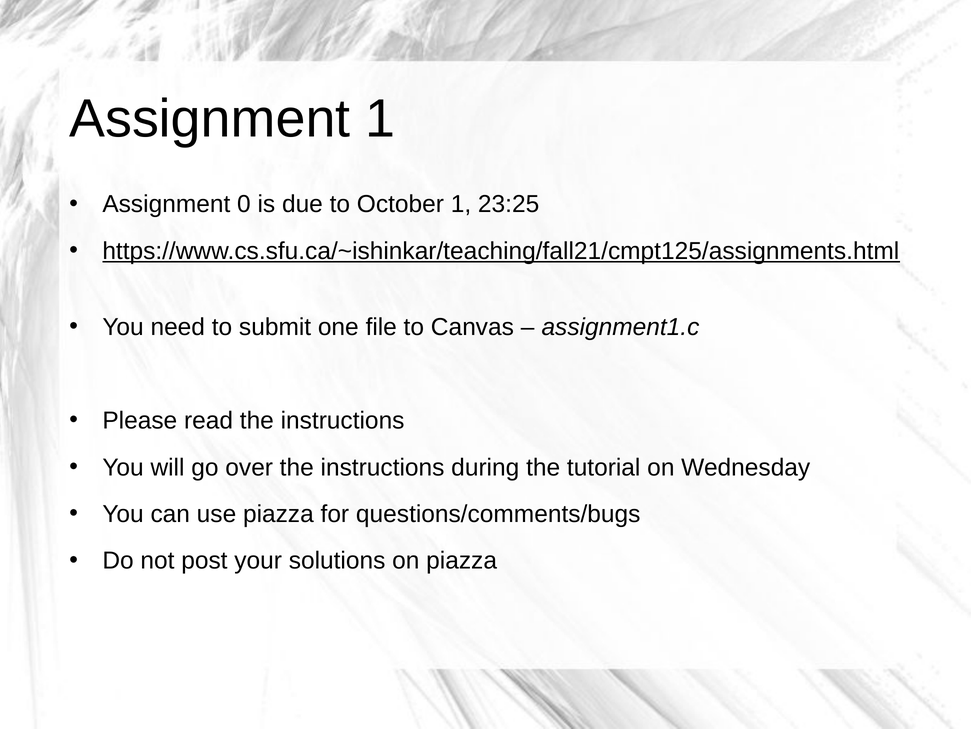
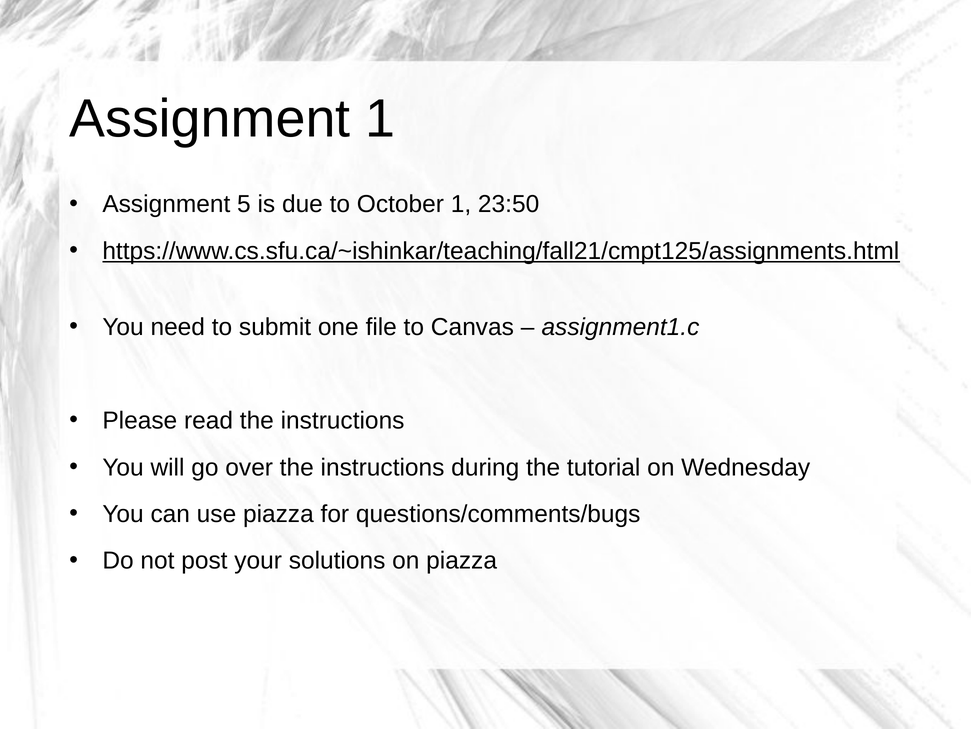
0: 0 -> 5
23:25: 23:25 -> 23:50
